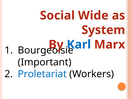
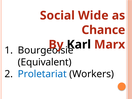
System: System -> Chance
Karl colour: blue -> black
Important: Important -> Equivalent
